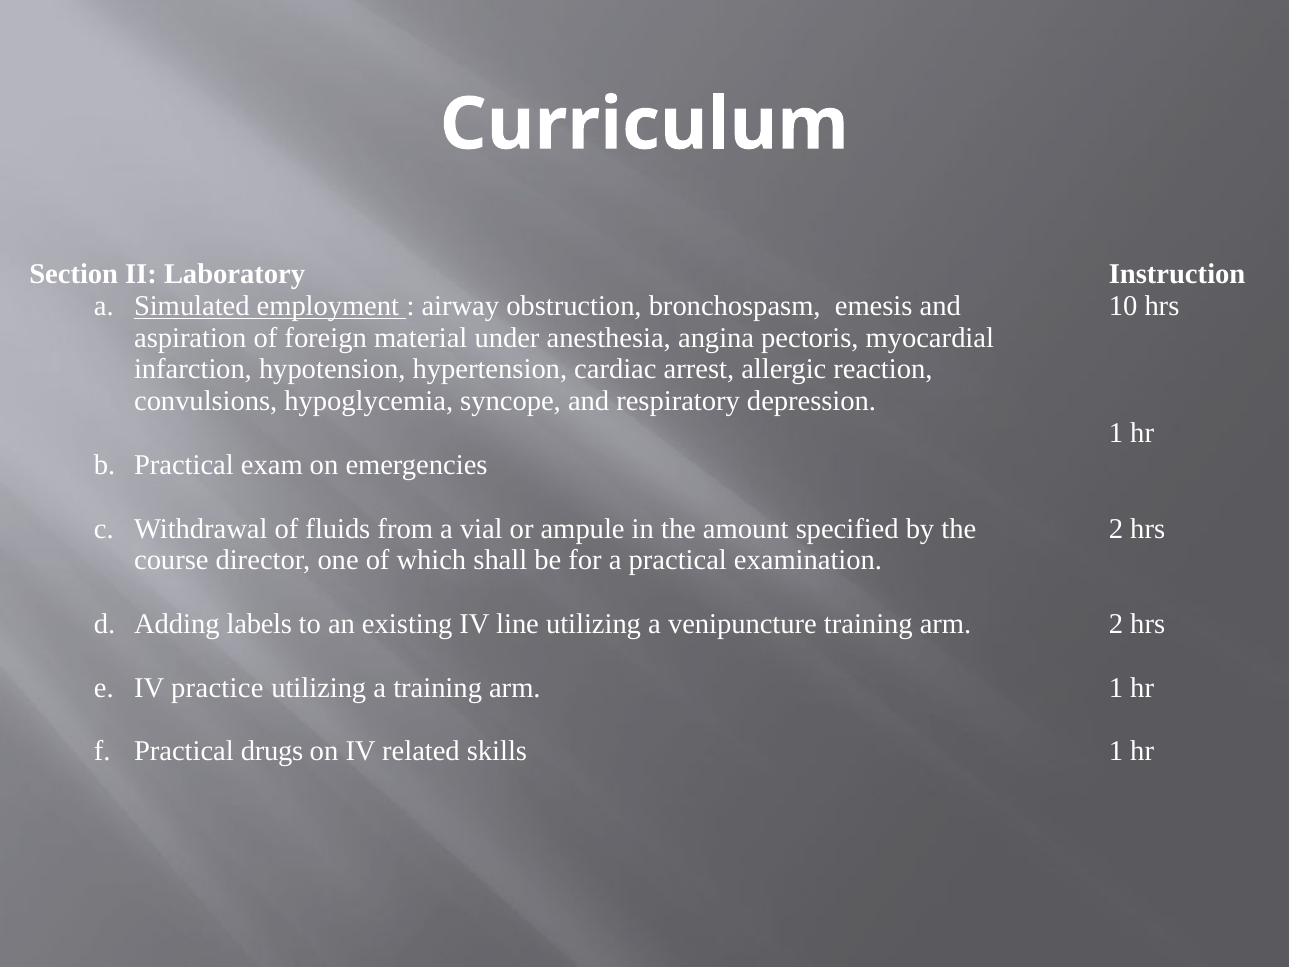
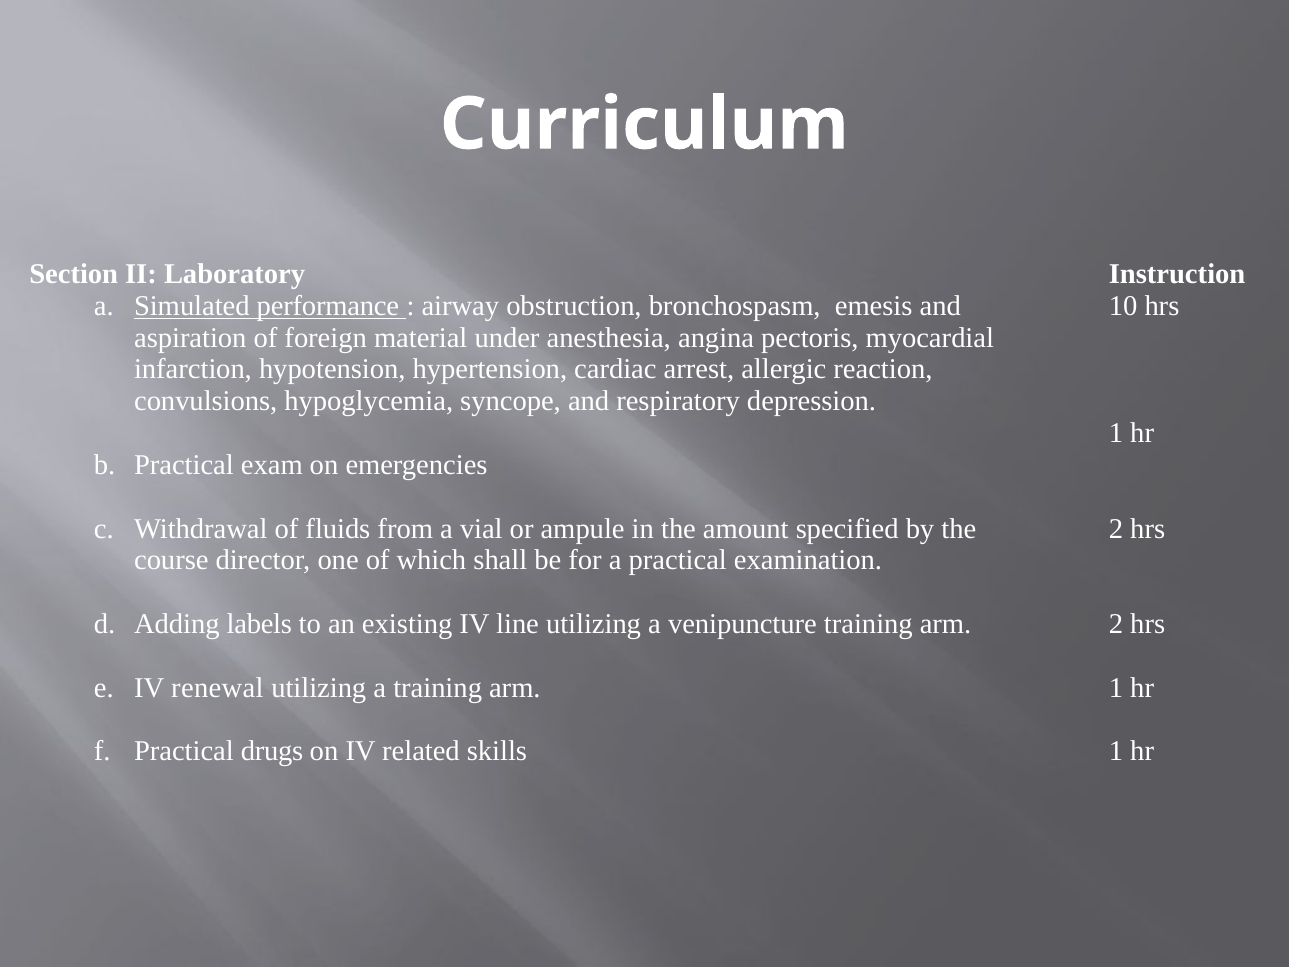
employment: employment -> performance
practice: practice -> renewal
